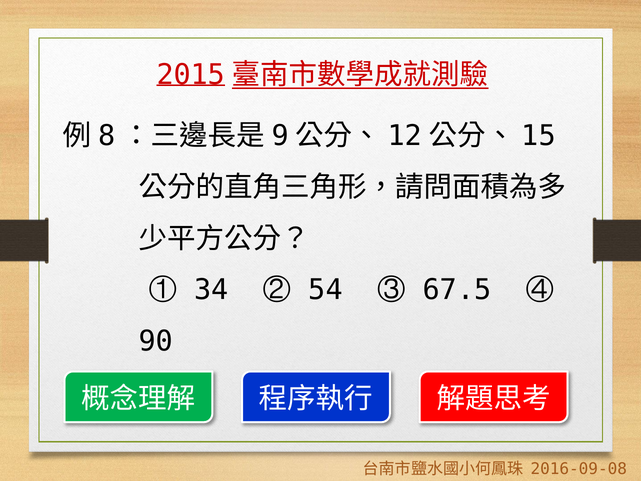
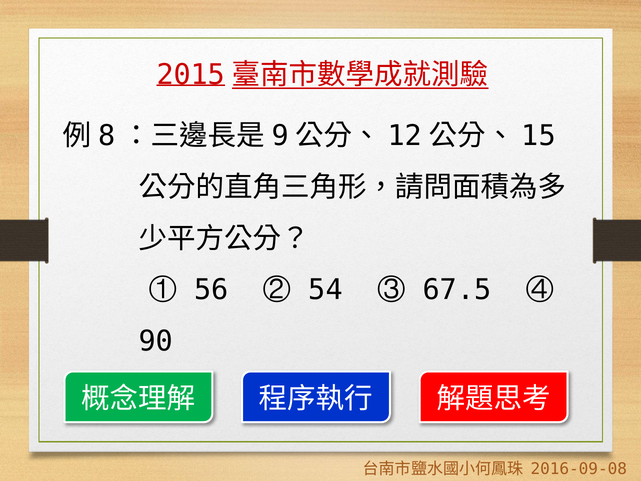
34: 34 -> 56
